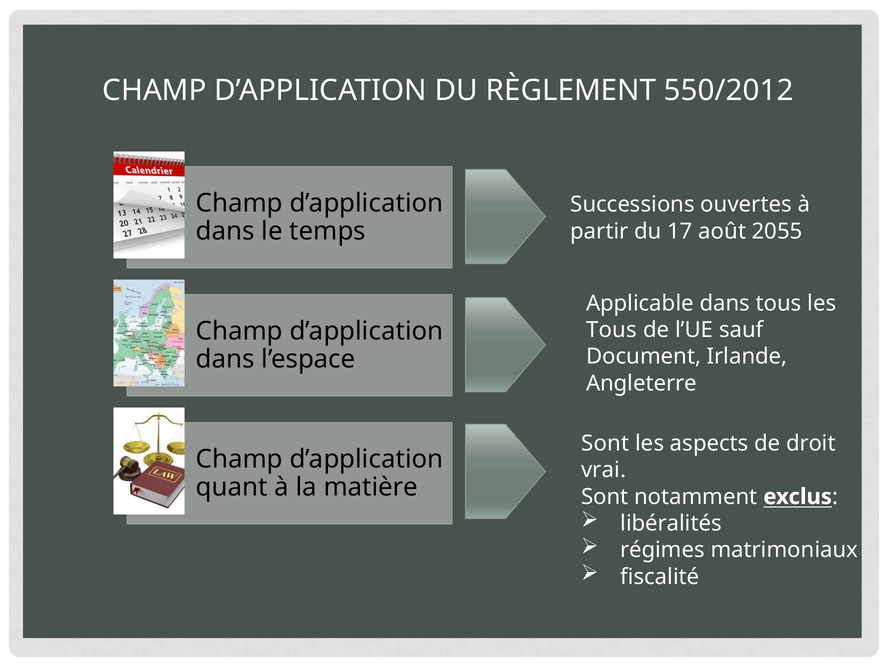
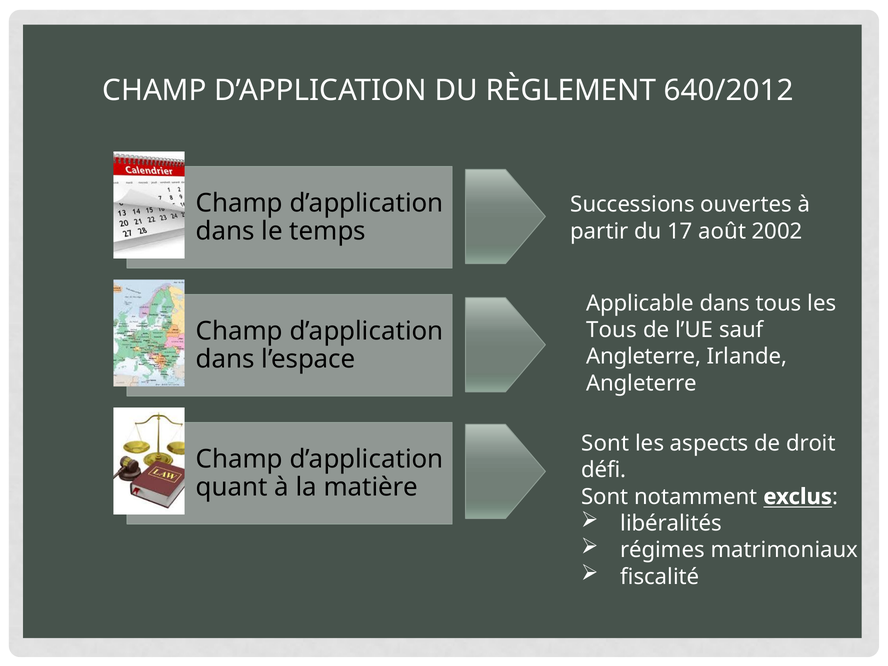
550/2012: 550/2012 -> 640/2012
2055: 2055 -> 2002
Document at (644, 357): Document -> Angleterre
vrai: vrai -> défi
